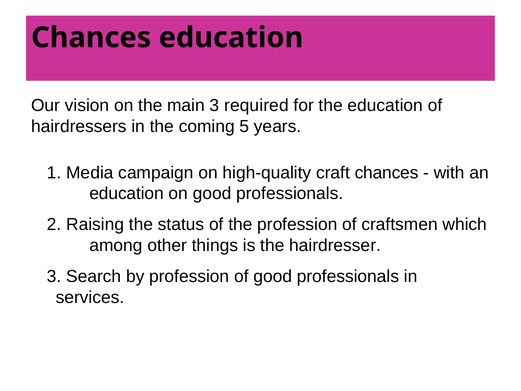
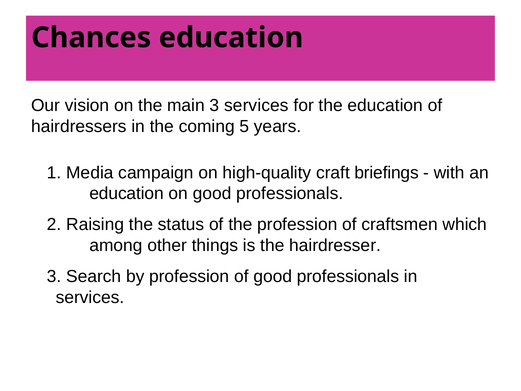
3 required: required -> services
craft chances: chances -> briefings
